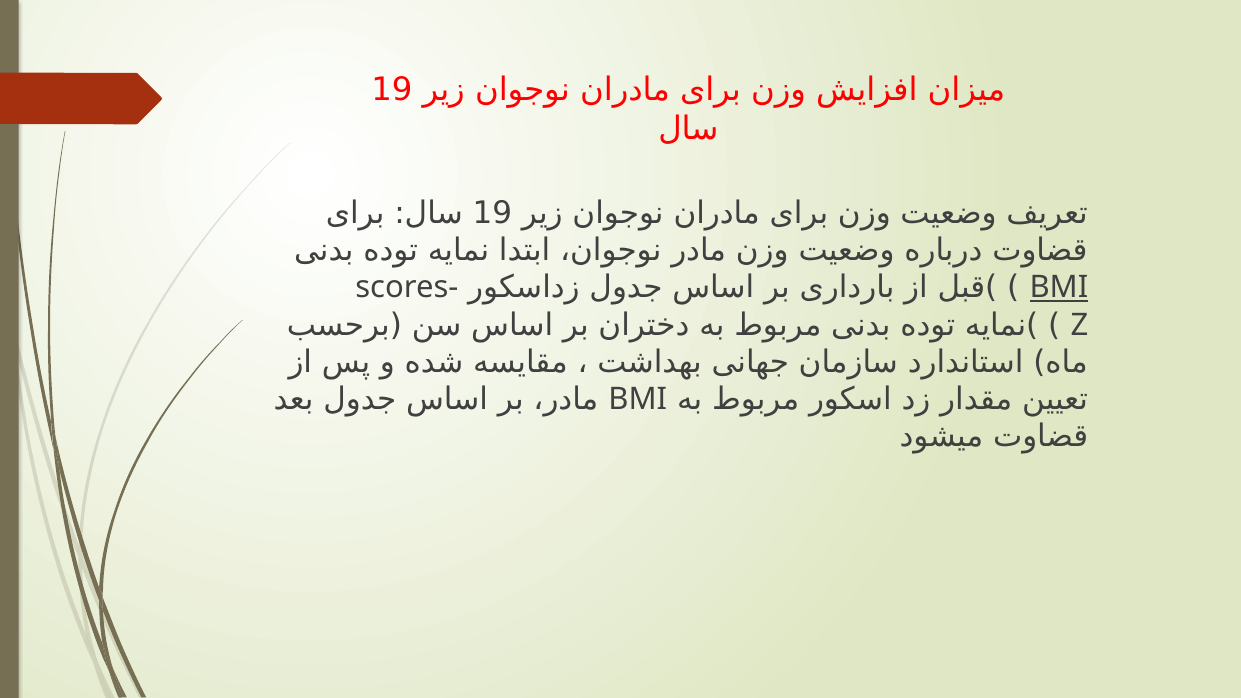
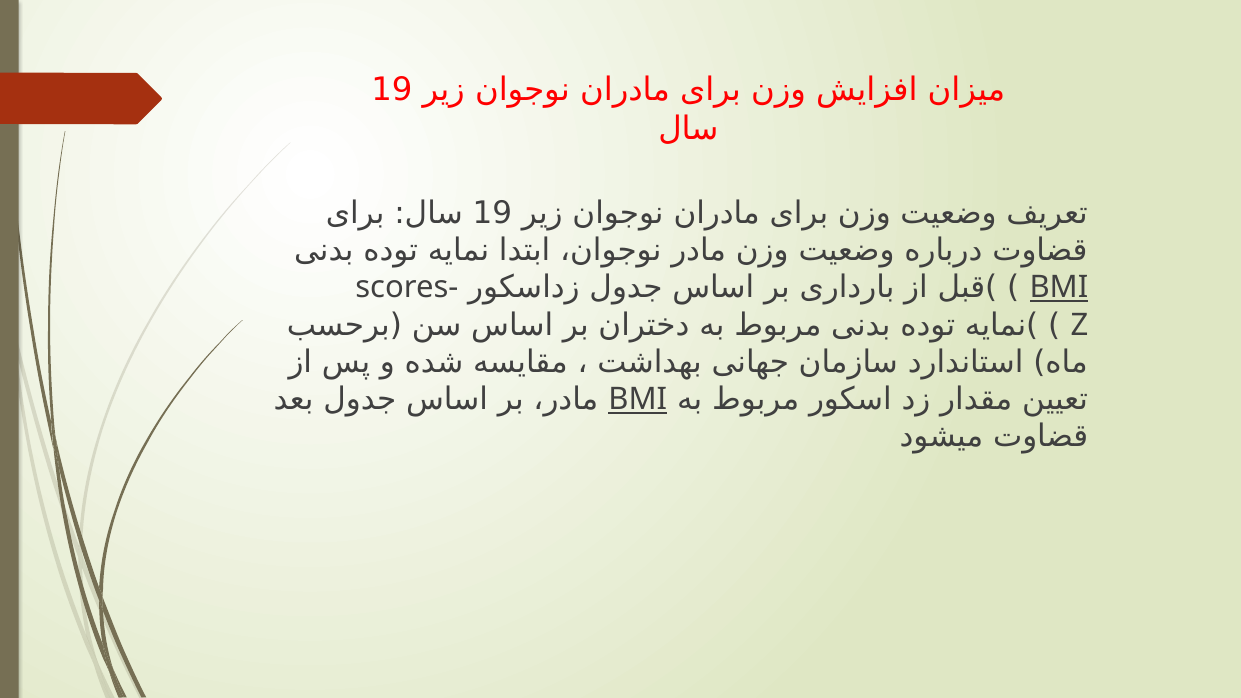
BMI at (638, 399) underline: none -> present
